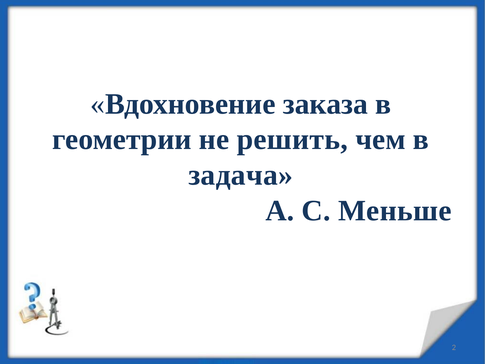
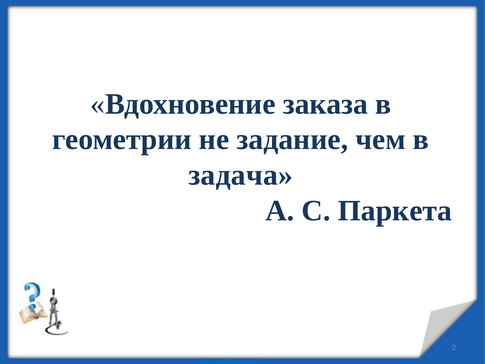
решить: решить -> задание
Меньше: Меньше -> Паркета
